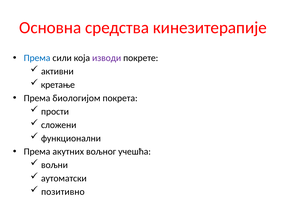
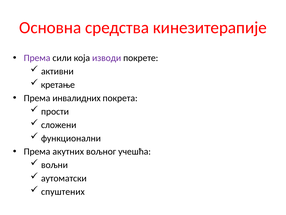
Према at (37, 58) colour: blue -> purple
биологијом: биологијом -> инвалидних
позитивно: позитивно -> спуштених
